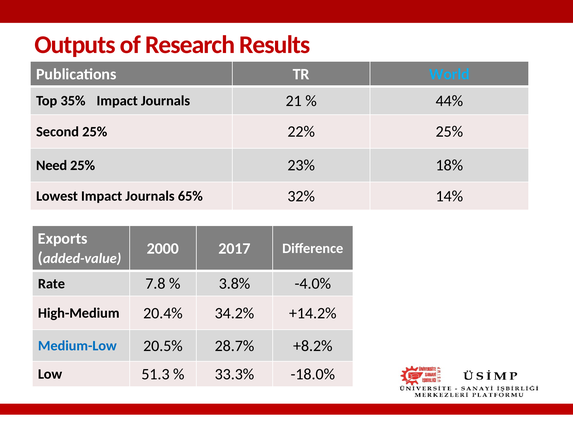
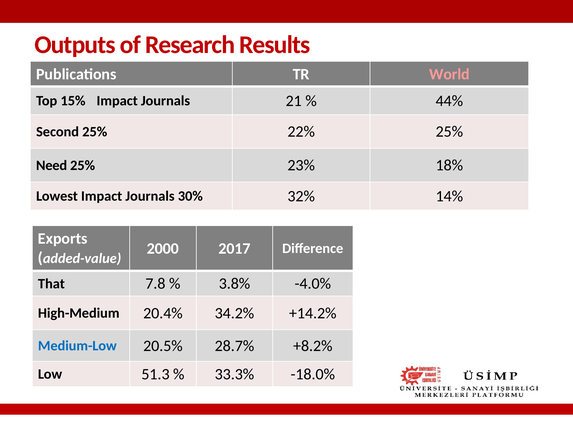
World colour: light blue -> pink
35%: 35% -> 15%
65%: 65% -> 30%
Rate: Rate -> That
